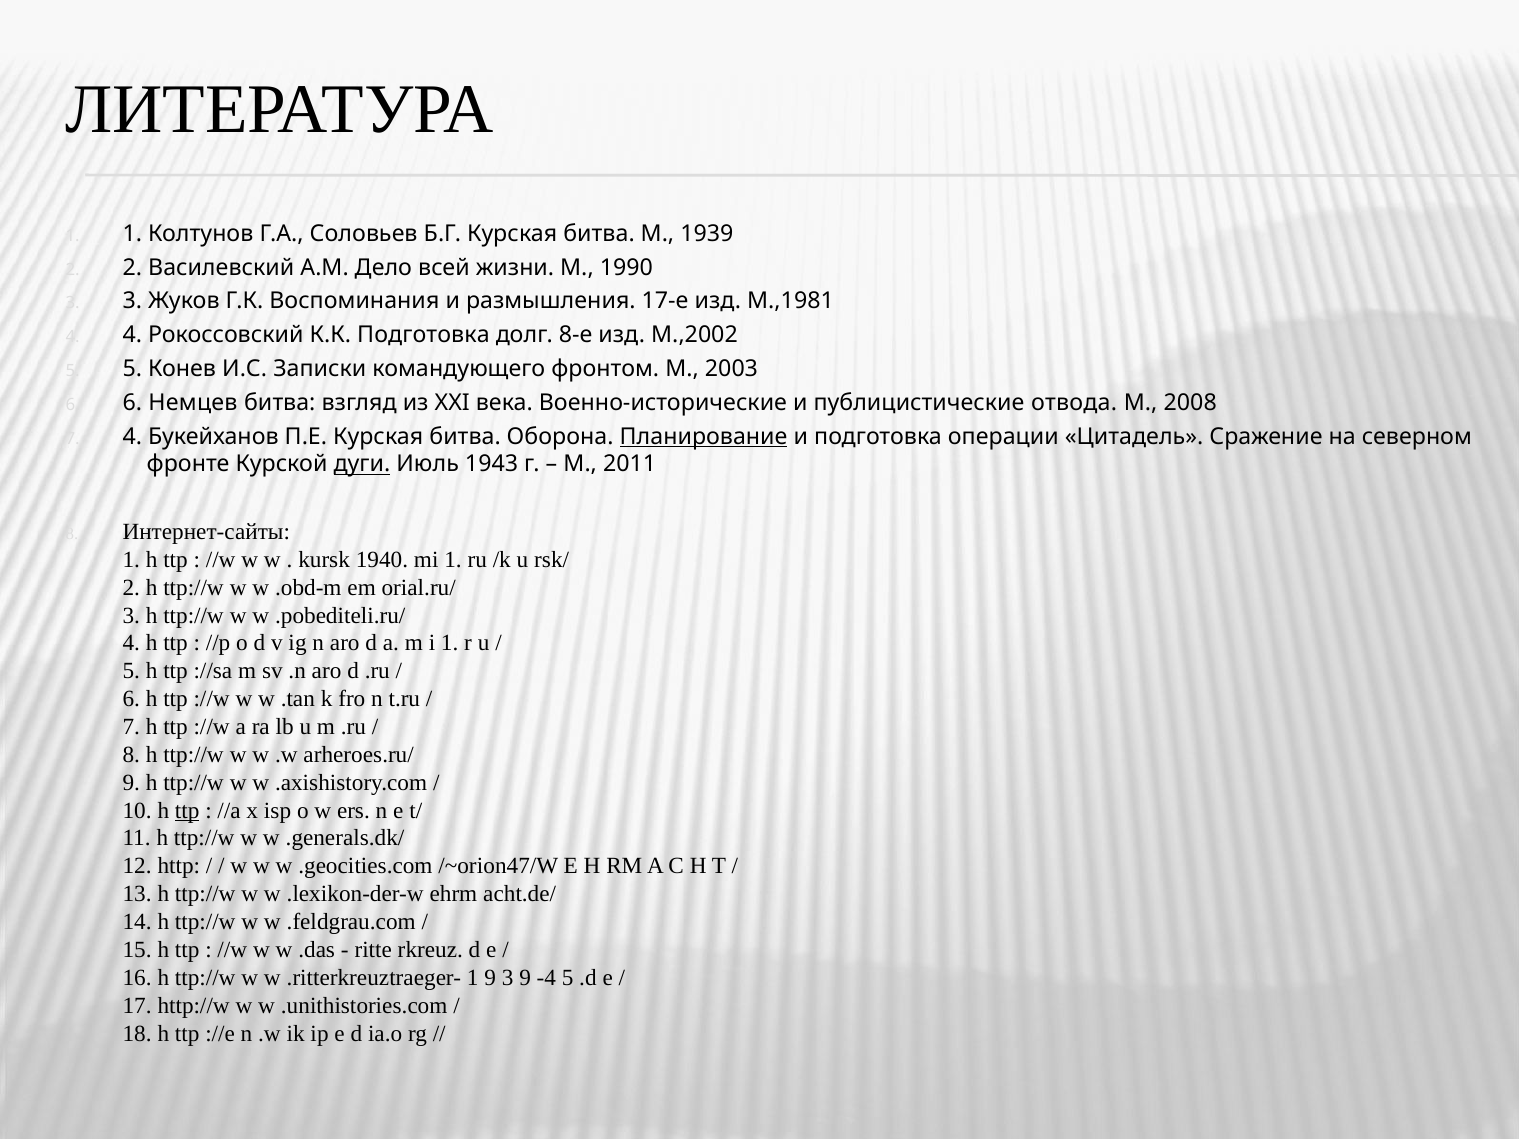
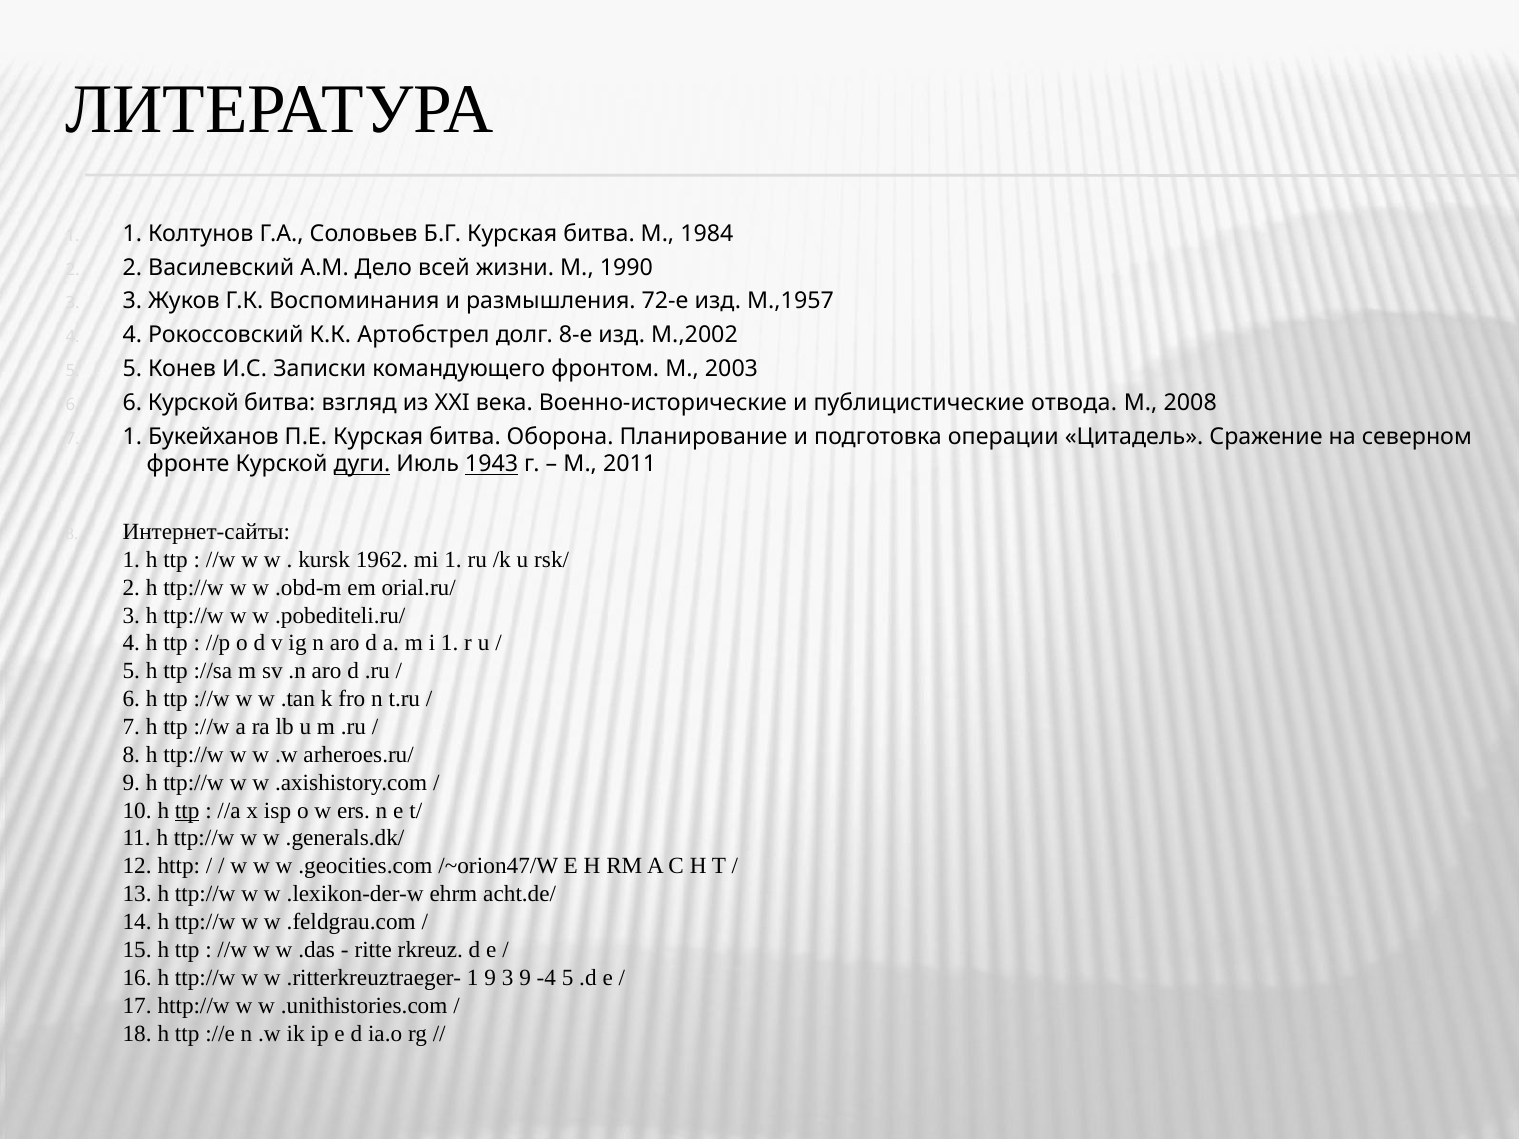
1939: 1939 -> 1984
17-е: 17-е -> 72-е
М.,1981: М.,1981 -> М.,1957
К.К Подготовка: Подготовка -> Артобстрел
6 Немцев: Немцев -> Курской
7 4: 4 -> 1
Планирование underline: present -> none
1943 underline: none -> present
1940: 1940 -> 1962
